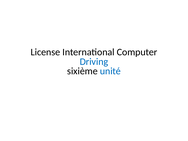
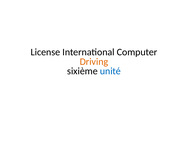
Driving colour: blue -> orange
